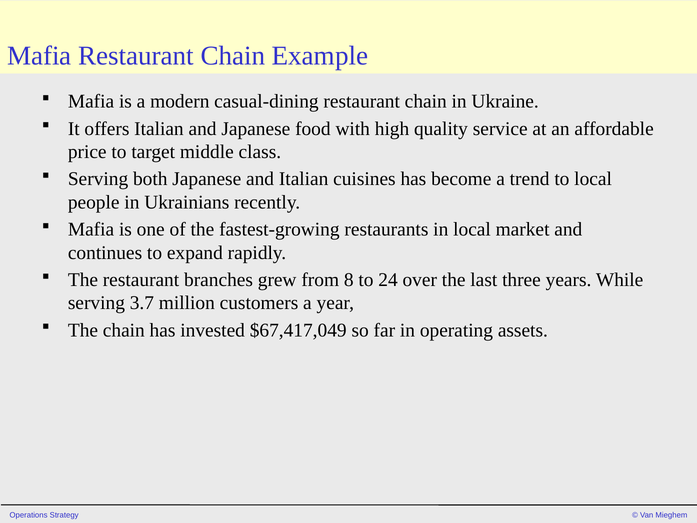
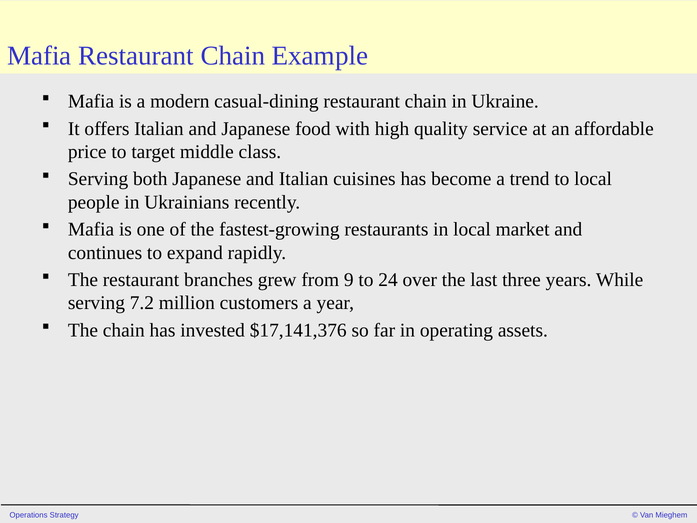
8: 8 -> 9
3.7: 3.7 -> 7.2
$67,417,049: $67,417,049 -> $17,141,376
